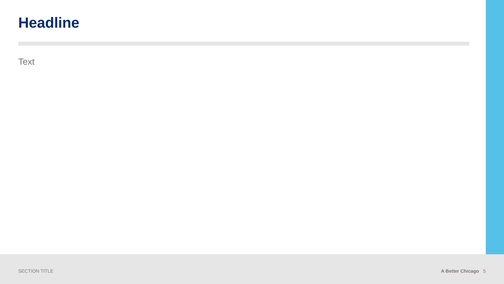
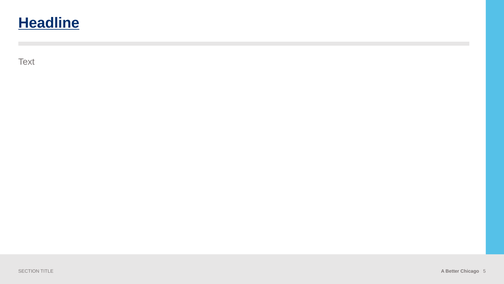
Headline underline: none -> present
